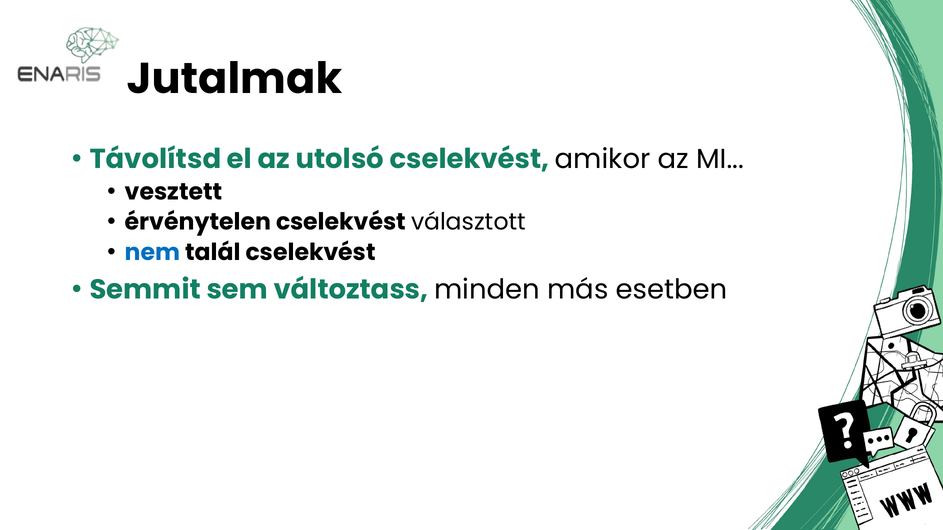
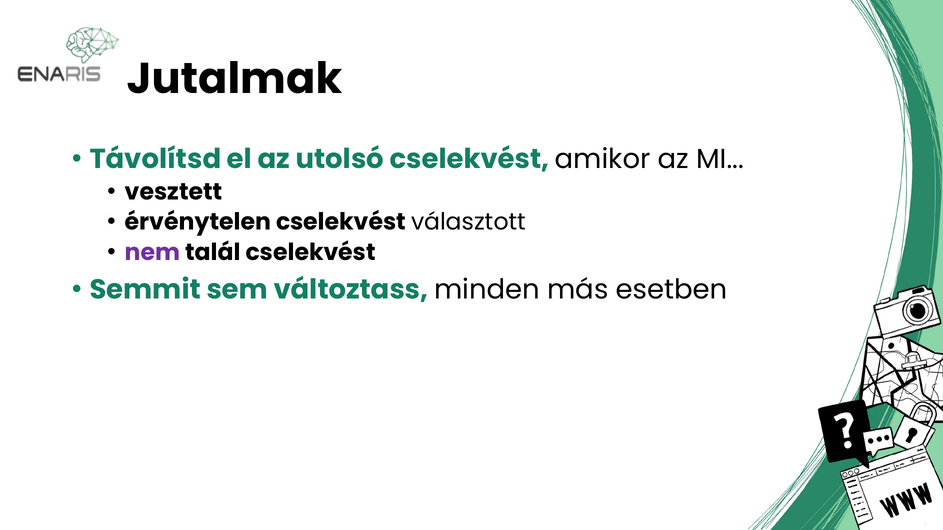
nem colour: blue -> purple
